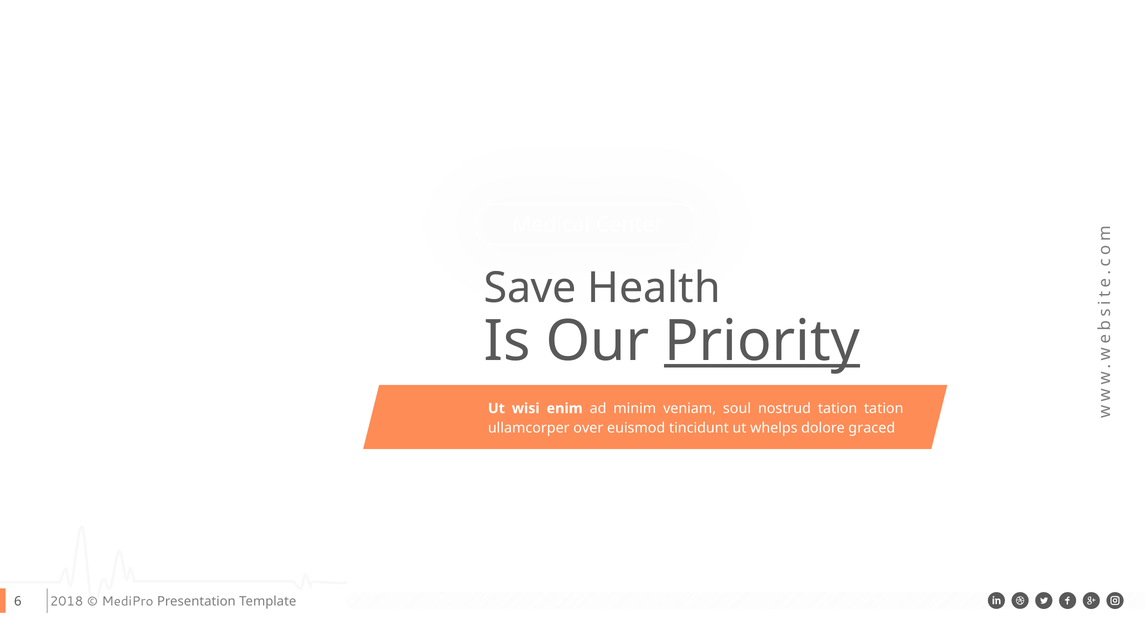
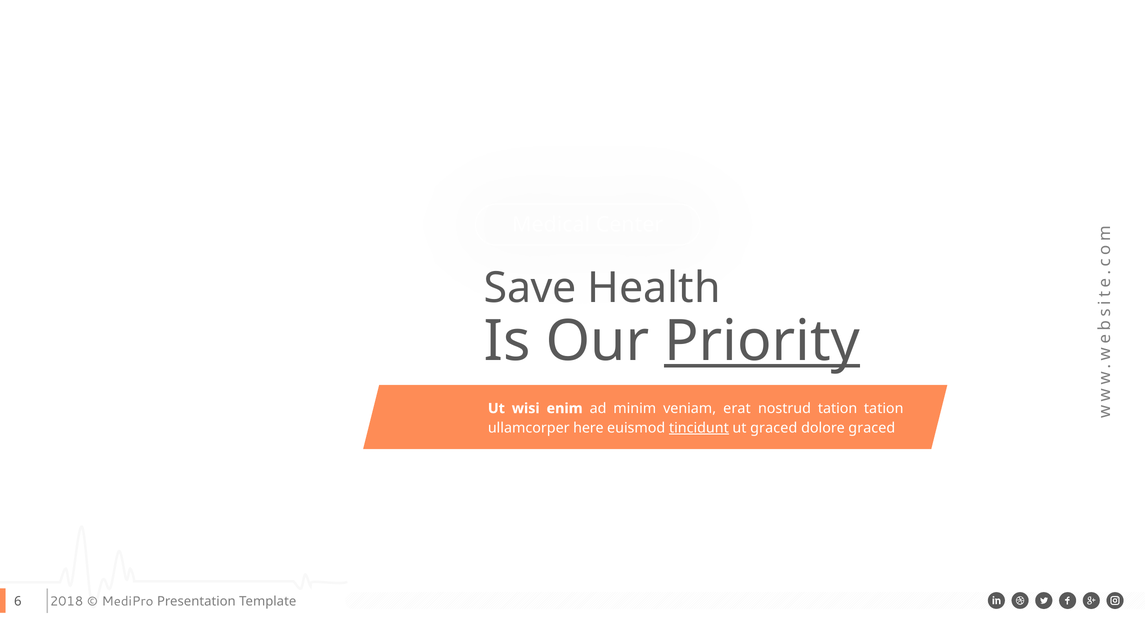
soul: soul -> erat
over: over -> here
tincidunt underline: none -> present
ut whelps: whelps -> graced
